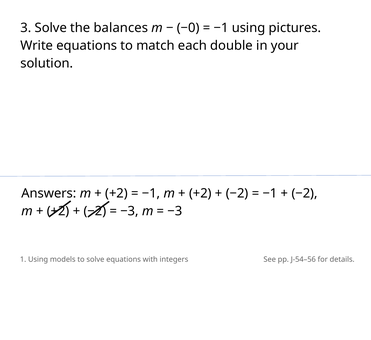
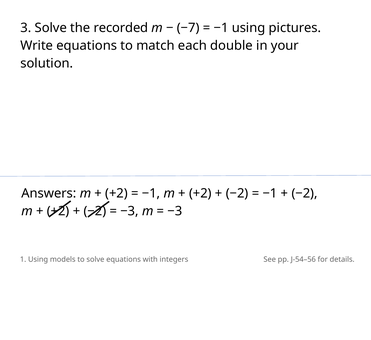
balances: balances -> recorded
−0: −0 -> −7
